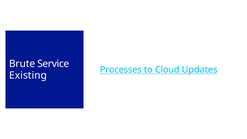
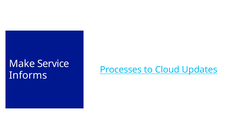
Brute: Brute -> Make
Existing: Existing -> Informs
